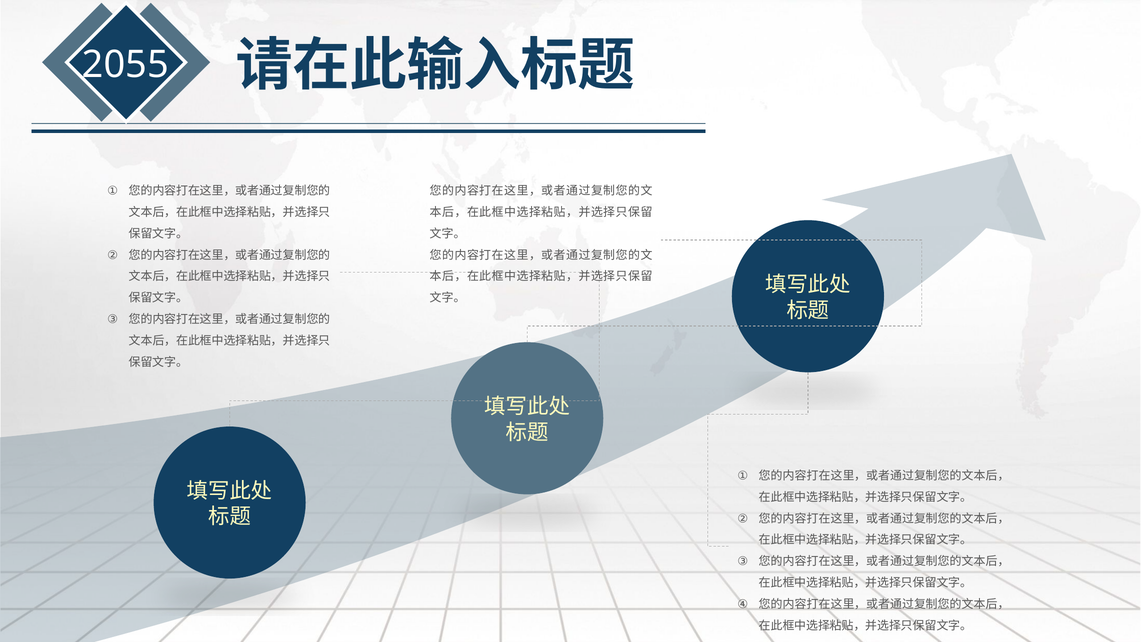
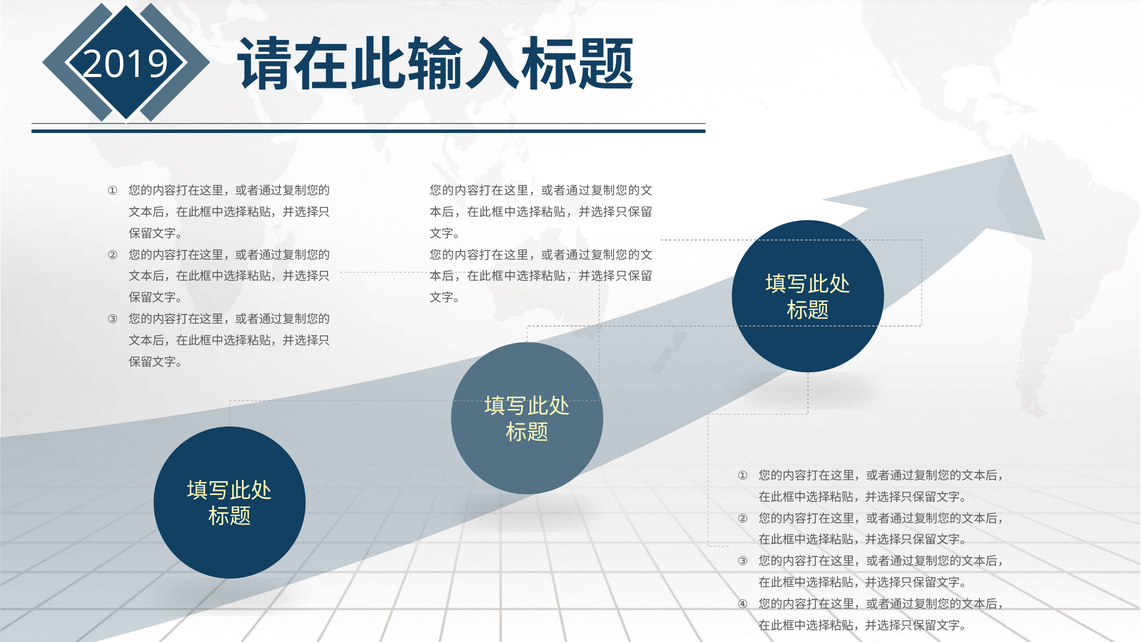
2055: 2055 -> 2019
